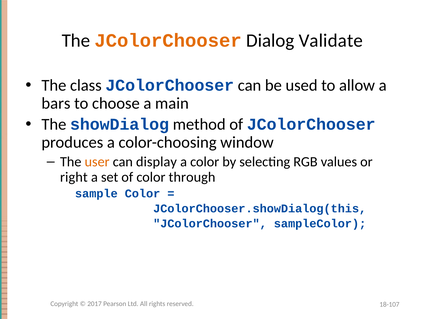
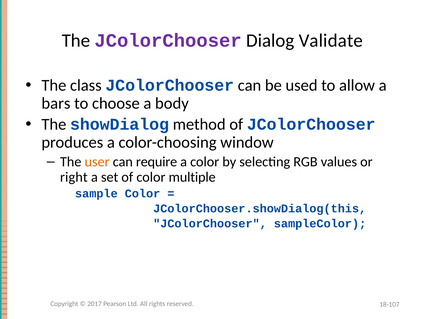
JColorChooser at (168, 41) colour: orange -> purple
main: main -> body
display: display -> require
through: through -> multiple
